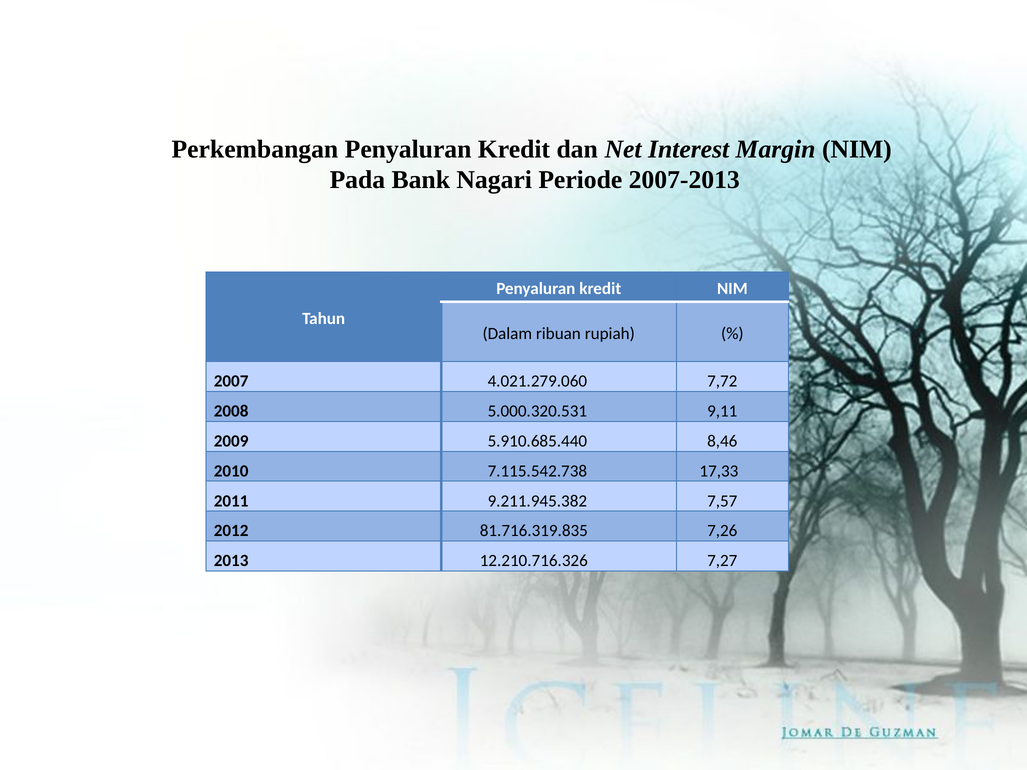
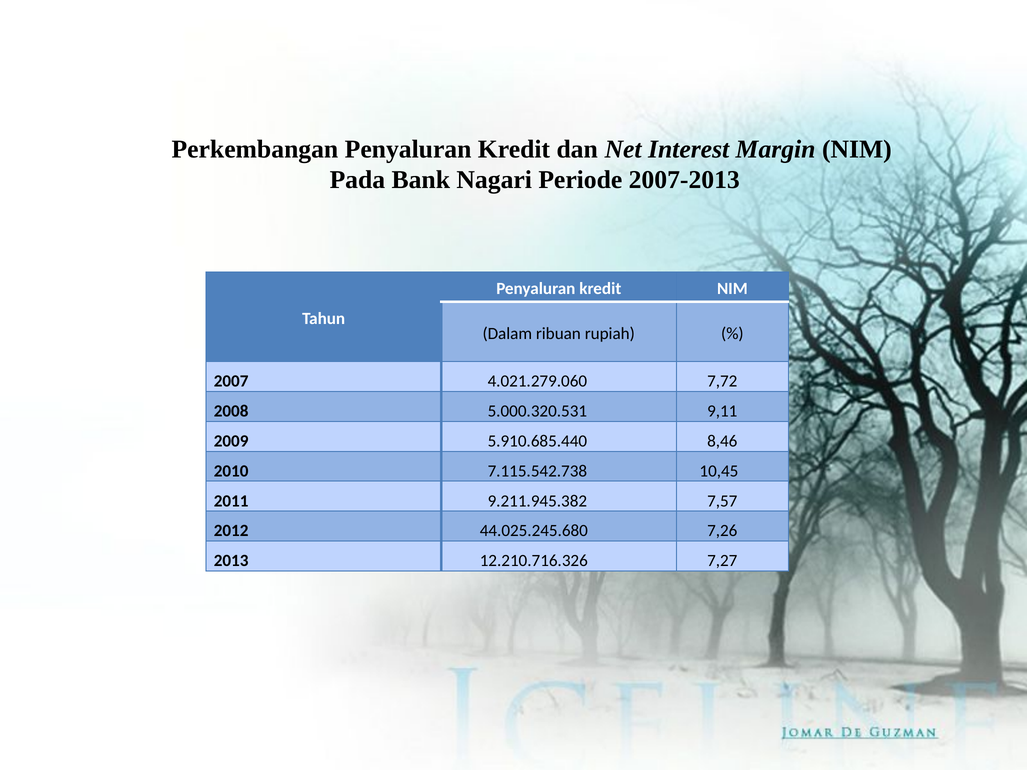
17,33: 17,33 -> 10,45
81.716.319.835: 81.716.319.835 -> 44.025.245.680
